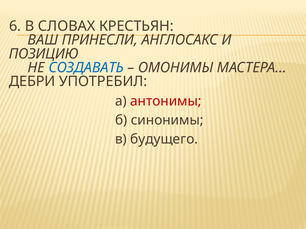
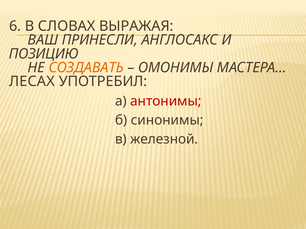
КРЕСТЬЯН: КРЕСТЬЯН -> ВЫРАЖАЯ
СОЗДАВАТЬ colour: blue -> orange
ДЕБРИ: ДЕБРИ -> ЛЕСАХ
будущего: будущего -> железной
